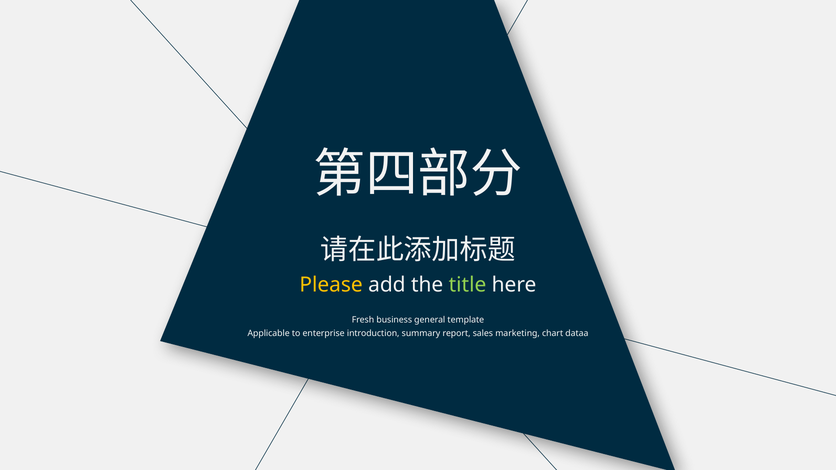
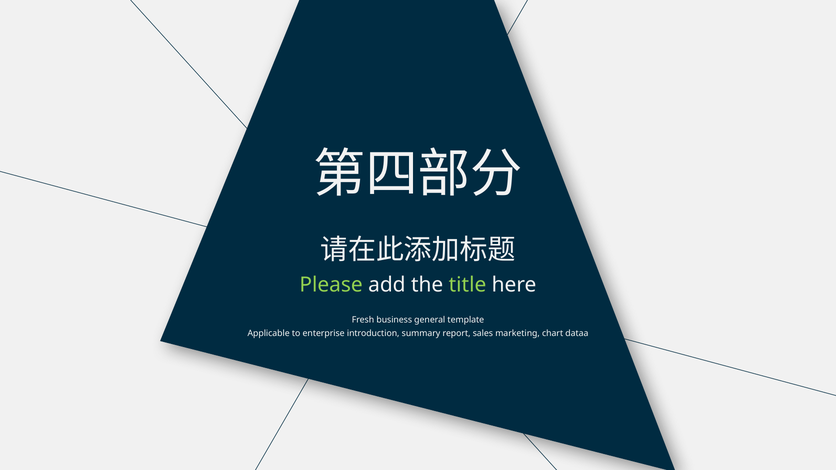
Please colour: yellow -> light green
